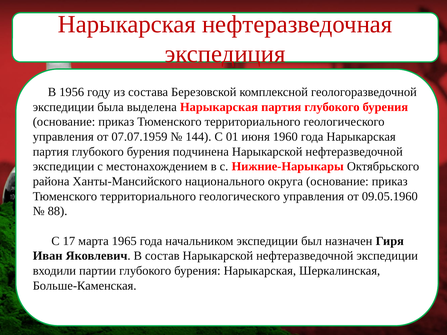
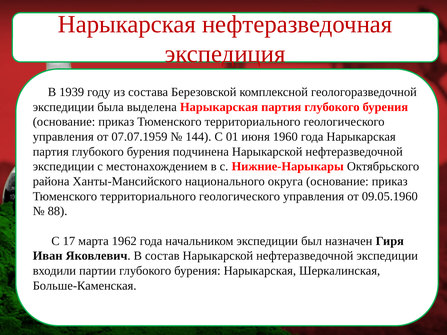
1956: 1956 -> 1939
1965: 1965 -> 1962
